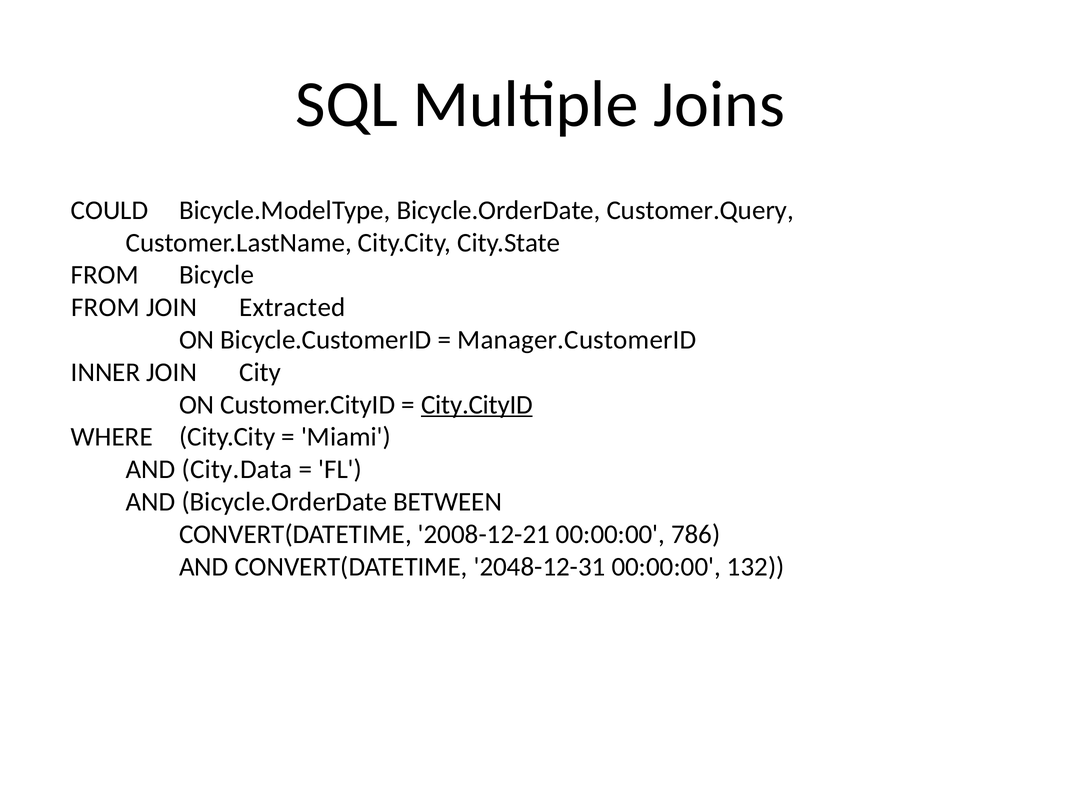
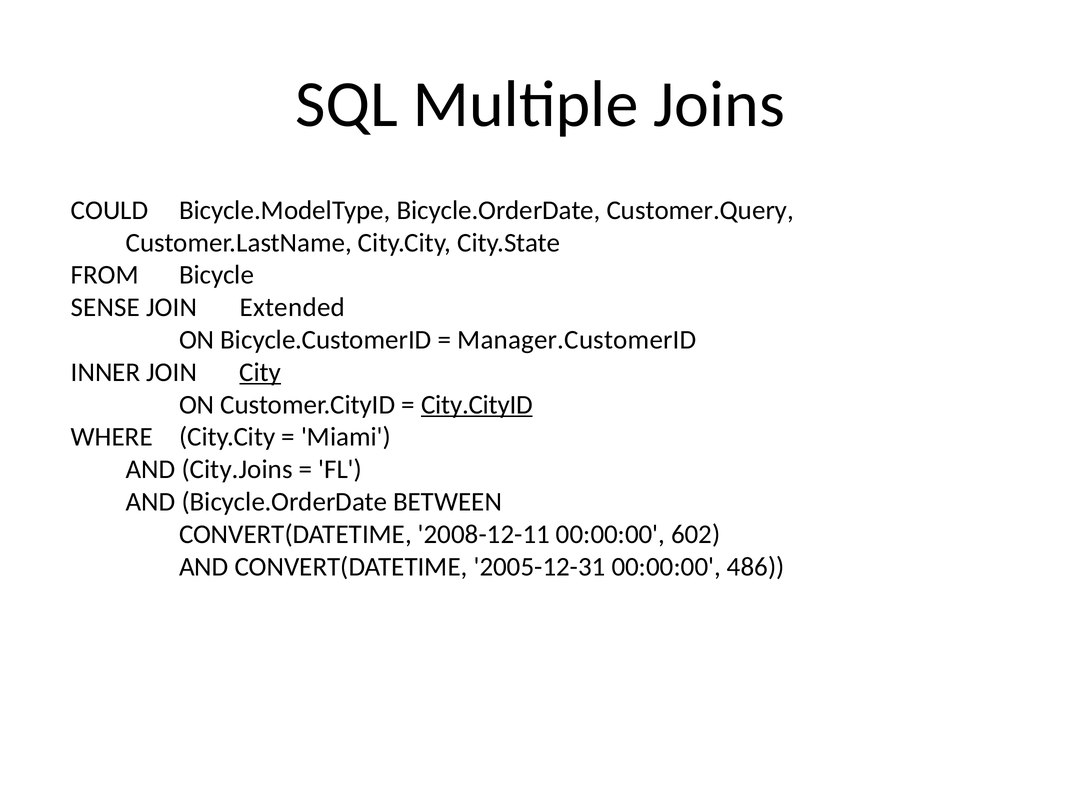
FROM at (105, 308): FROM -> SENSE
Extracted: Extracted -> Extended
City underline: none -> present
City.Data: City.Data -> City.Joins
2008-12-21: 2008-12-21 -> 2008-12-11
786: 786 -> 602
2048-12-31: 2048-12-31 -> 2005-12-31
132: 132 -> 486
